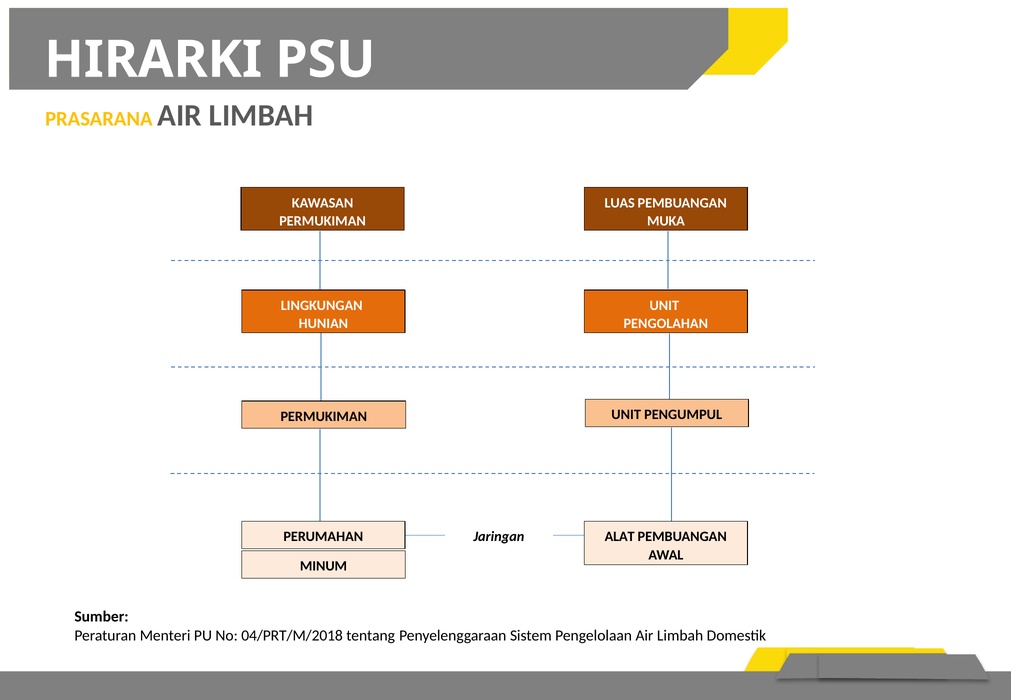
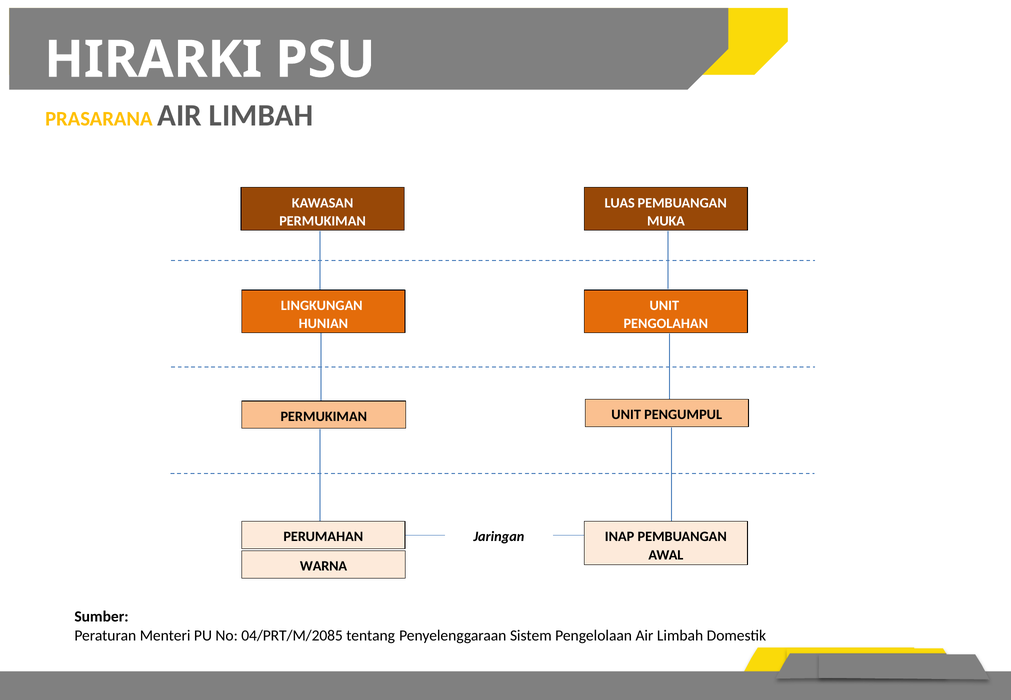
ALAT: ALAT -> INAP
MINUM: MINUM -> WARNA
04/PRT/M/2018: 04/PRT/M/2018 -> 04/PRT/M/2085
